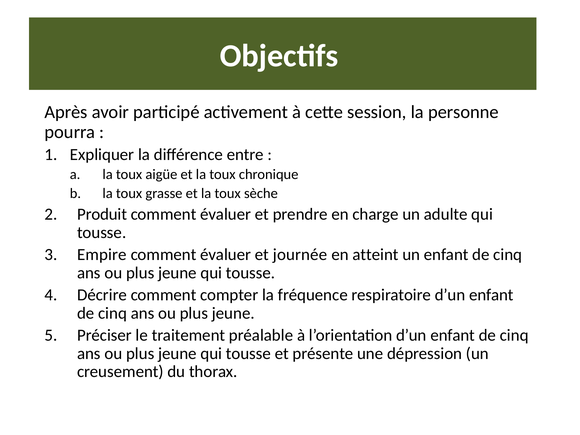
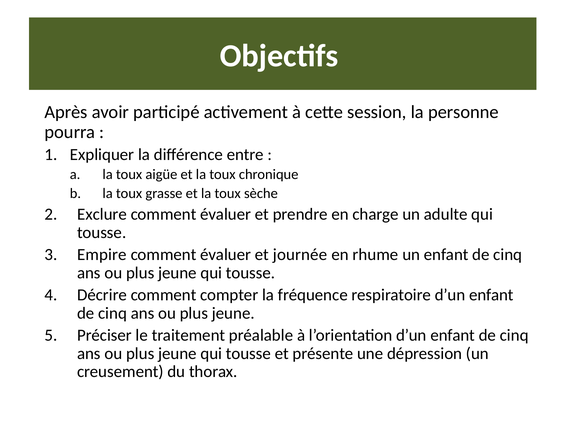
Produit: Produit -> Exclure
atteint: atteint -> rhume
